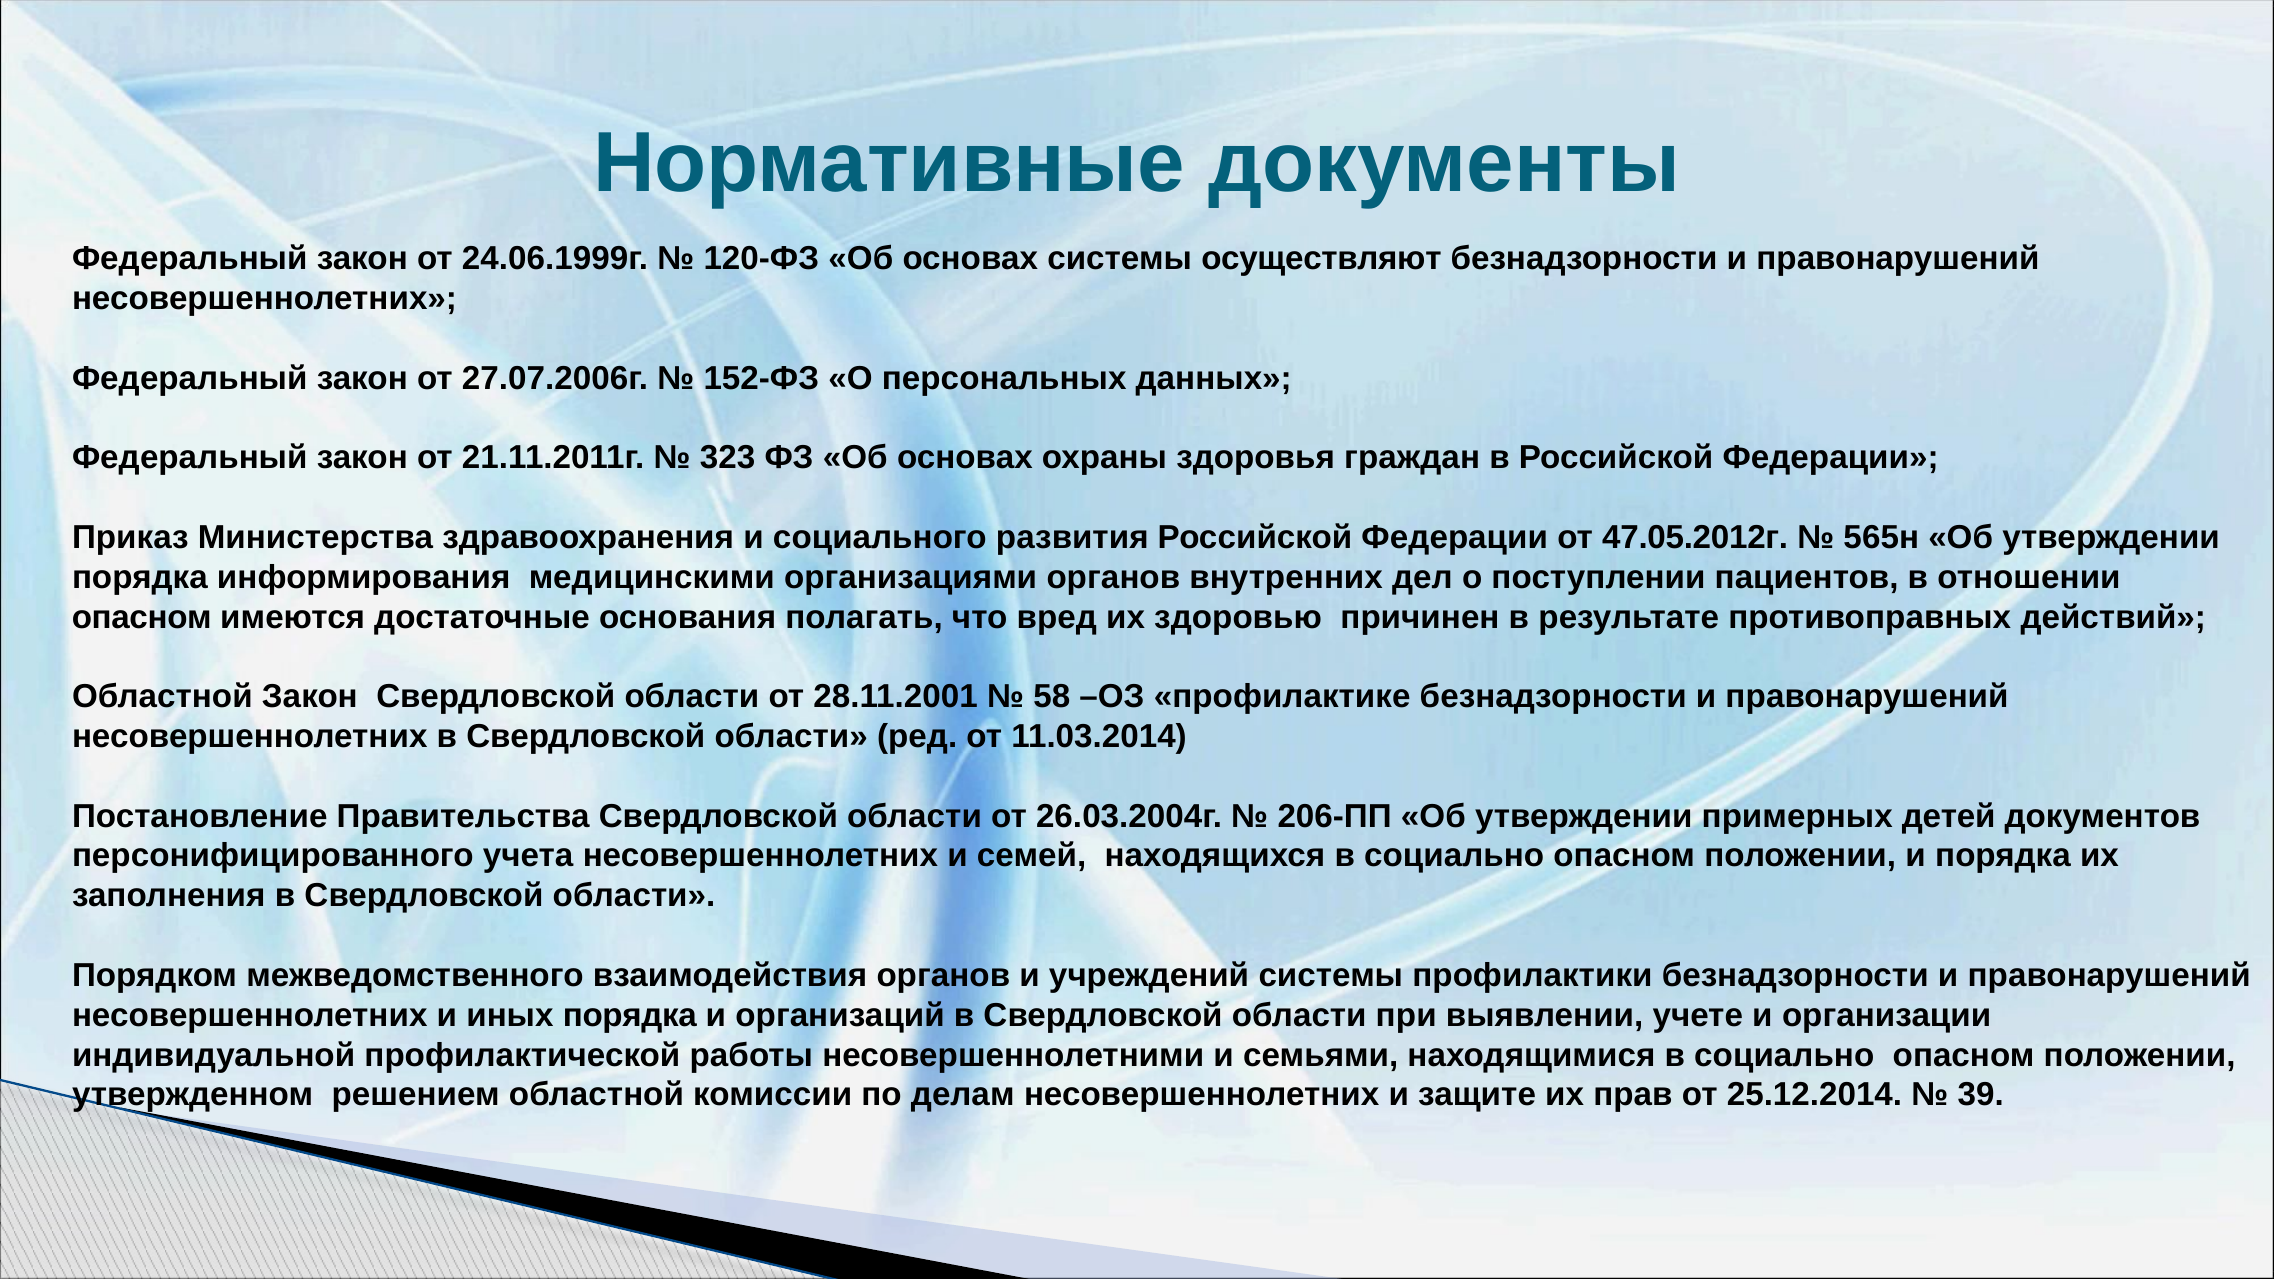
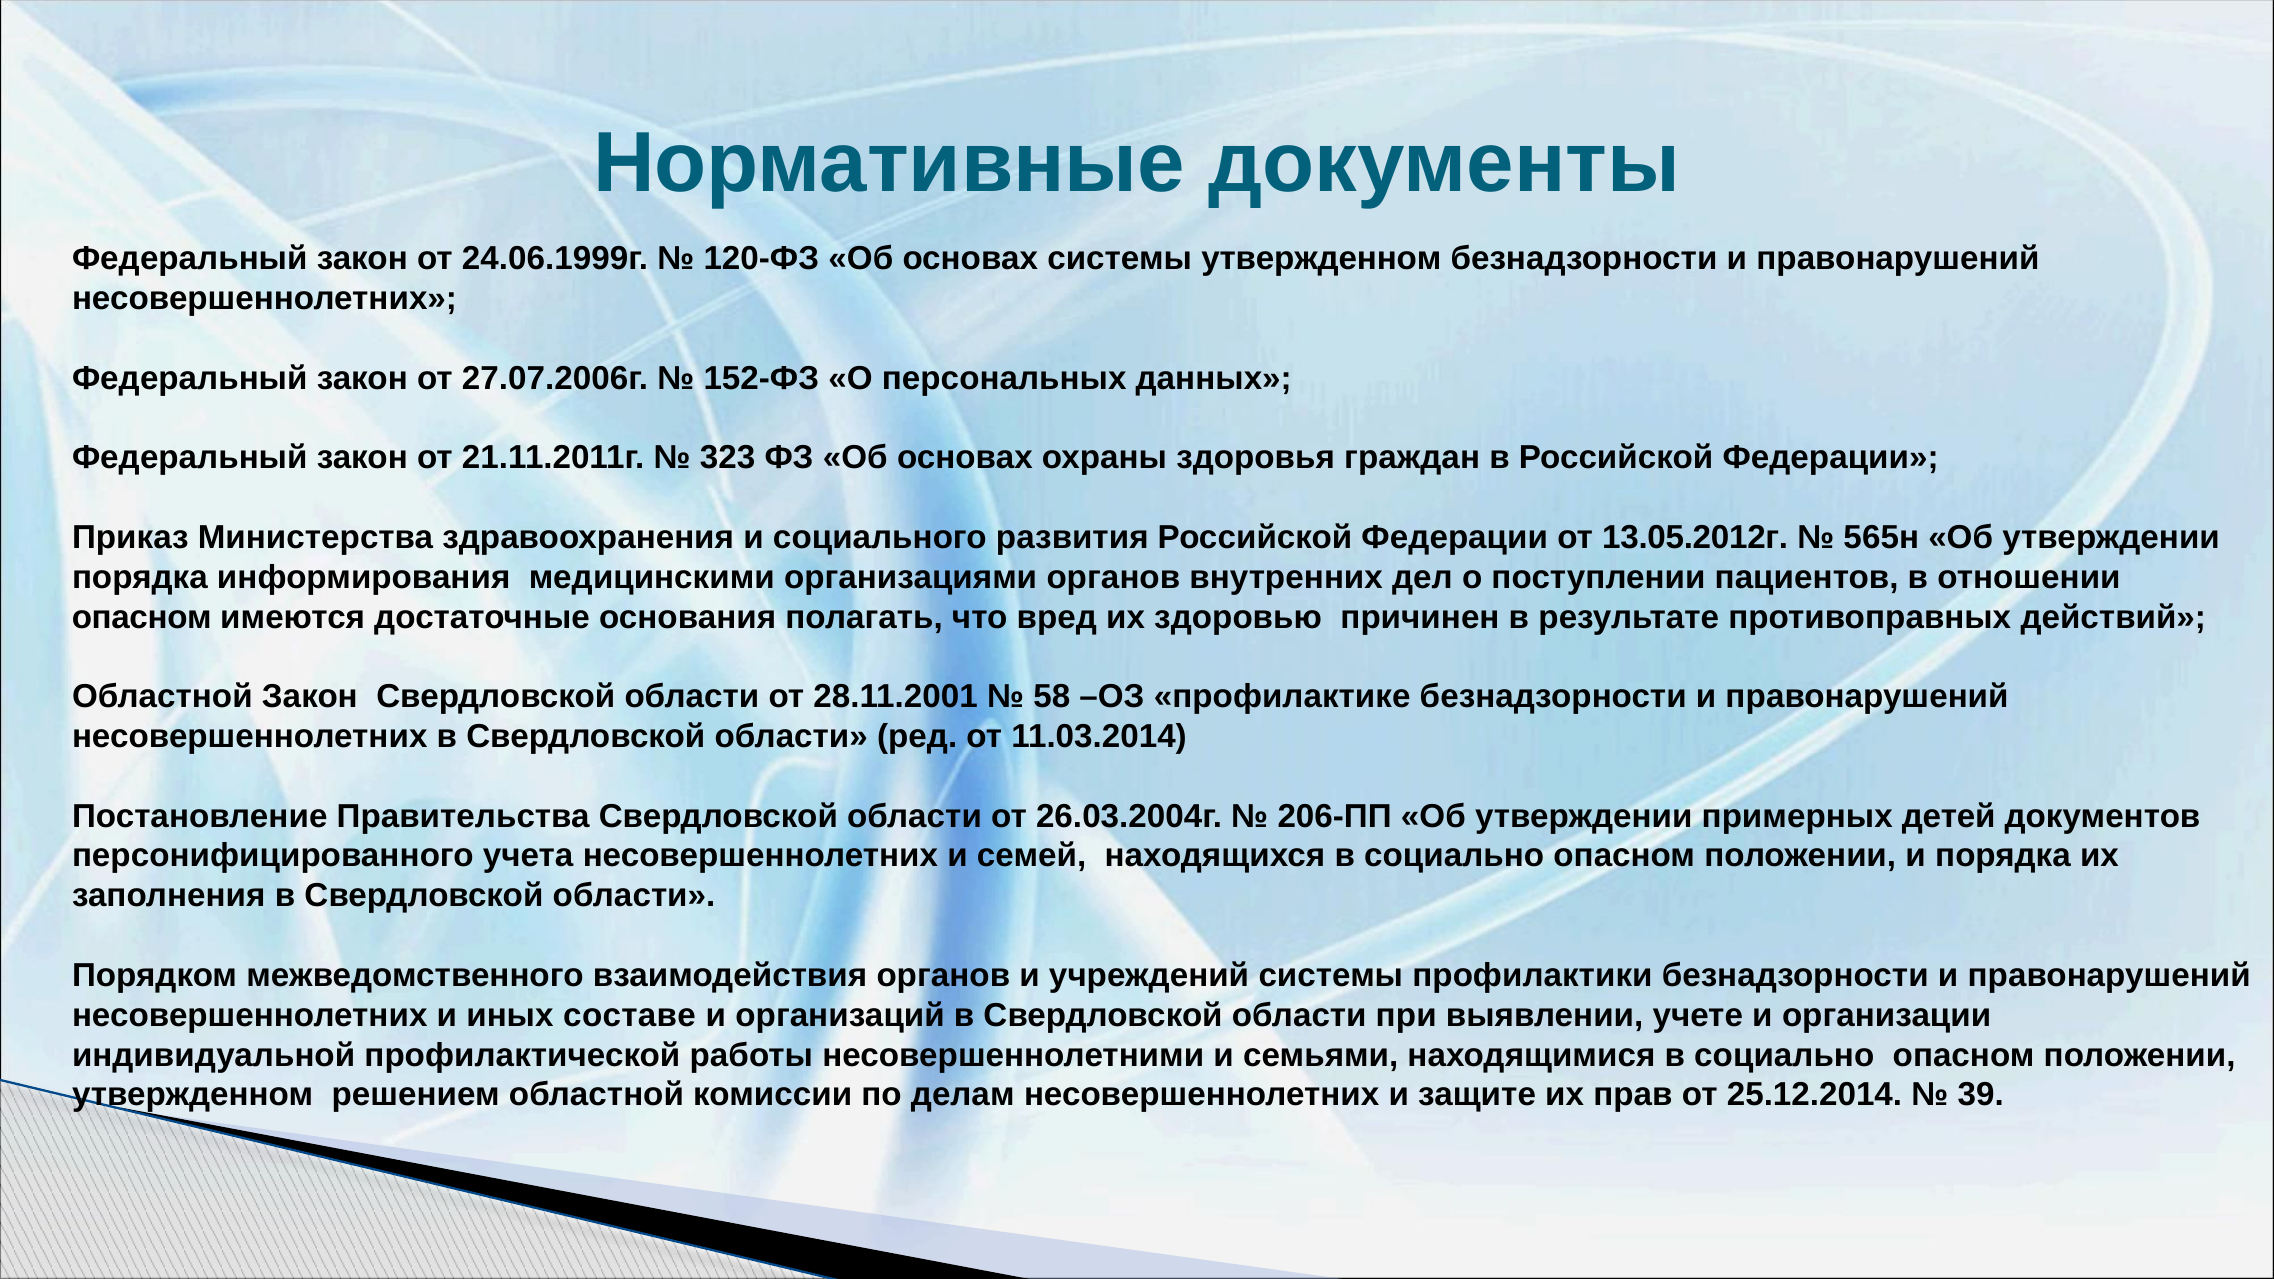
системы осуществляют: осуществляют -> утвержденном
47.05.2012г: 47.05.2012г -> 13.05.2012г
иных порядка: порядка -> составе
